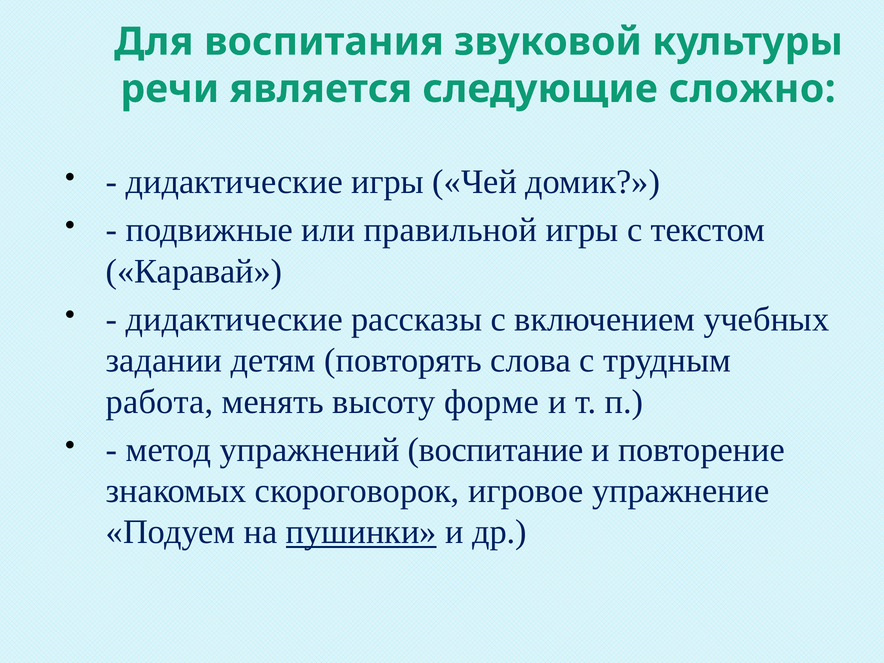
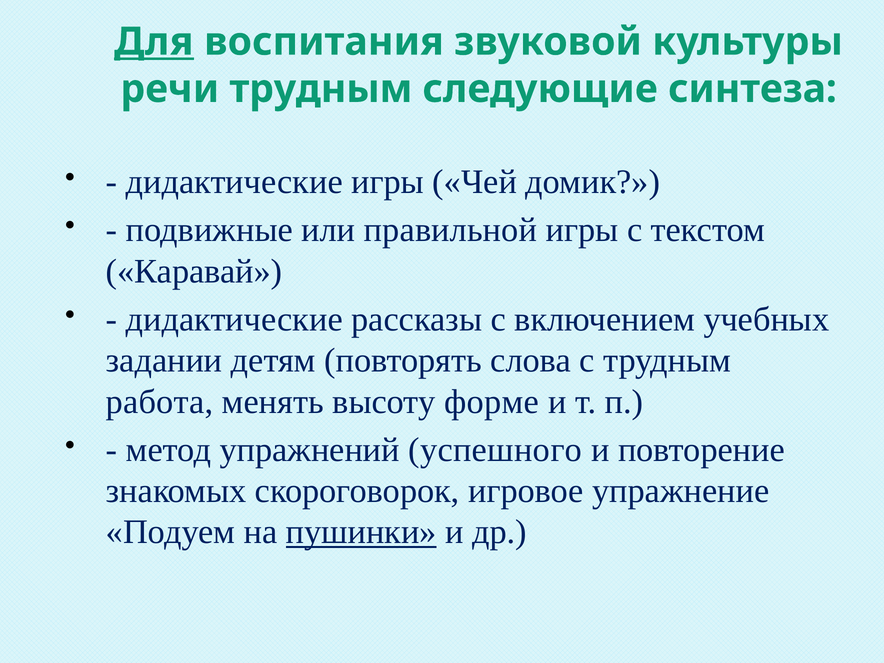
Для underline: none -> present
речи является: является -> трудным
сложно: сложно -> синтеза
воспитание: воспитание -> успешного
